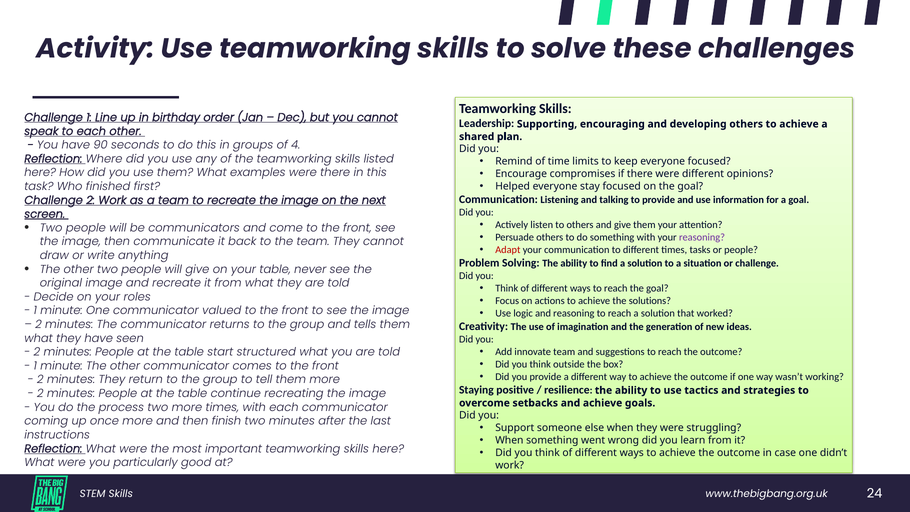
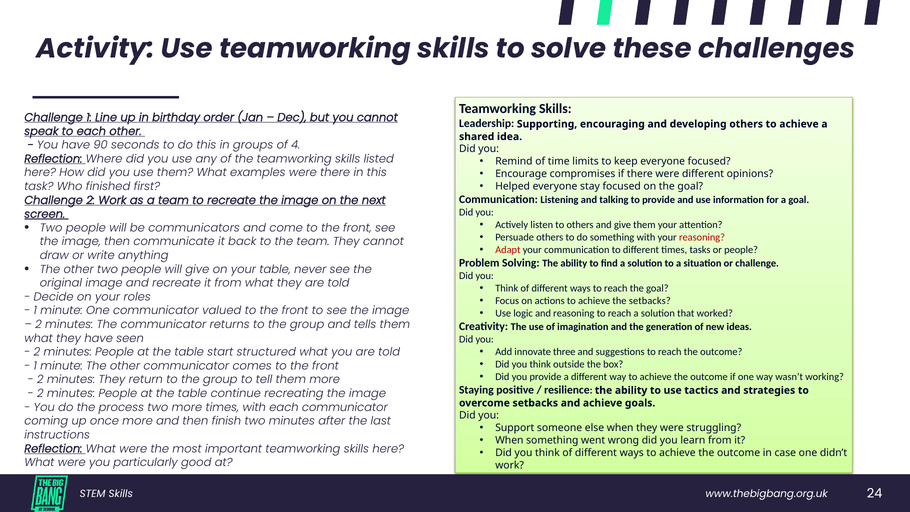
plan: plan -> idea
reasoning at (702, 237) colour: purple -> red
the solutions: solutions -> setbacks
innovate team: team -> three
